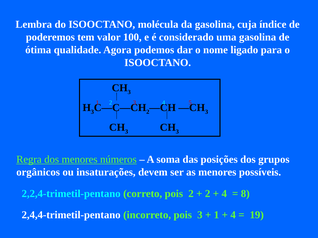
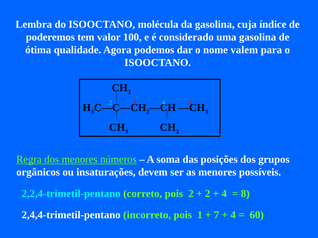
ligado: ligado -> valem
pois 3: 3 -> 1
1 at (216, 215): 1 -> 7
19: 19 -> 60
